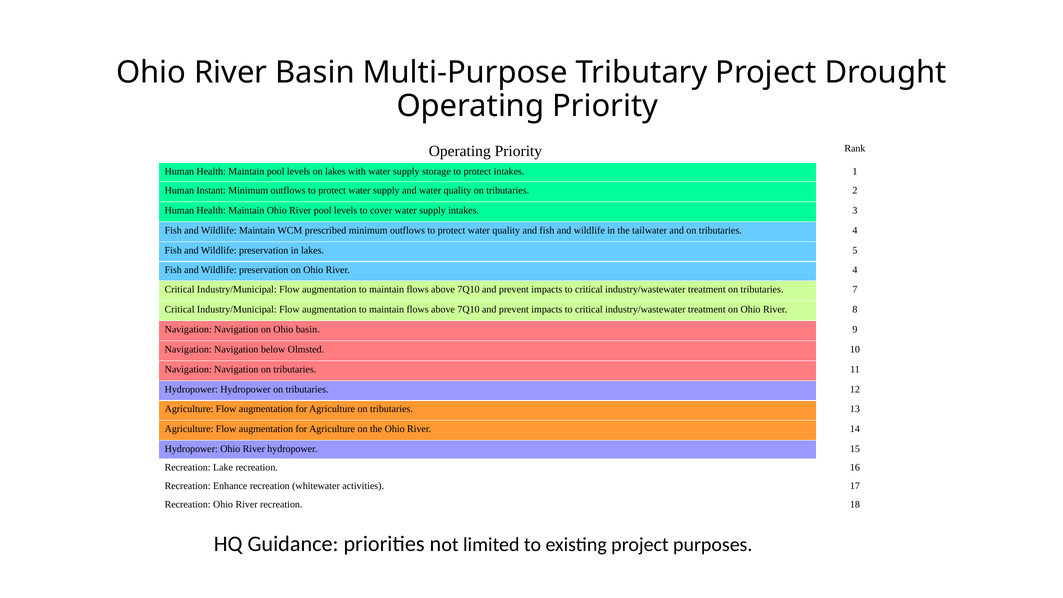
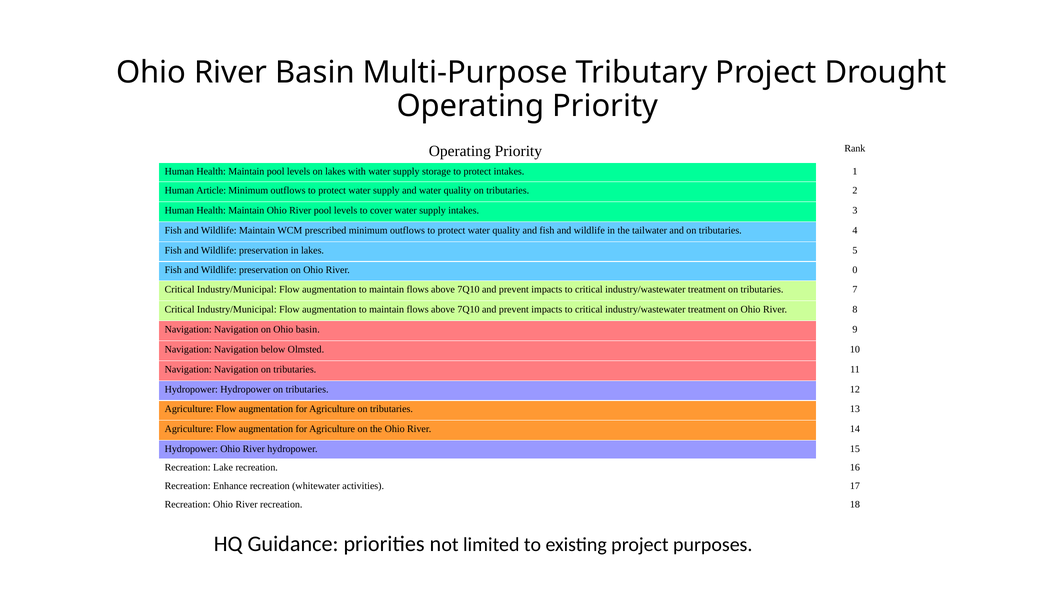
Instant: Instant -> Article
River 4: 4 -> 0
